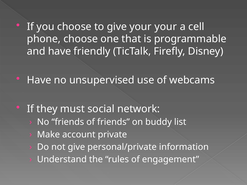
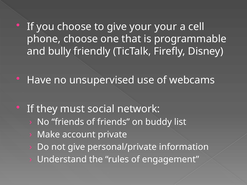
and have: have -> bully
